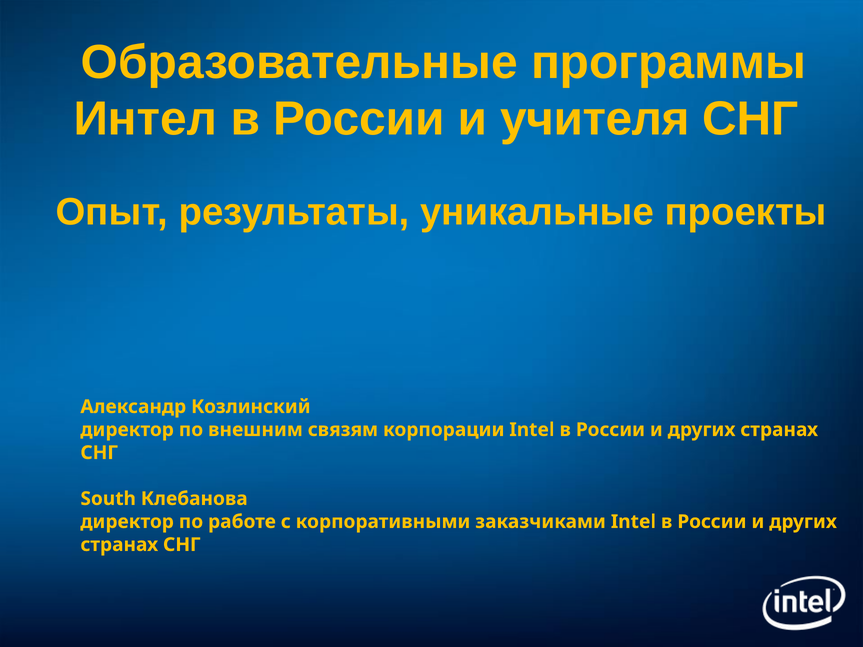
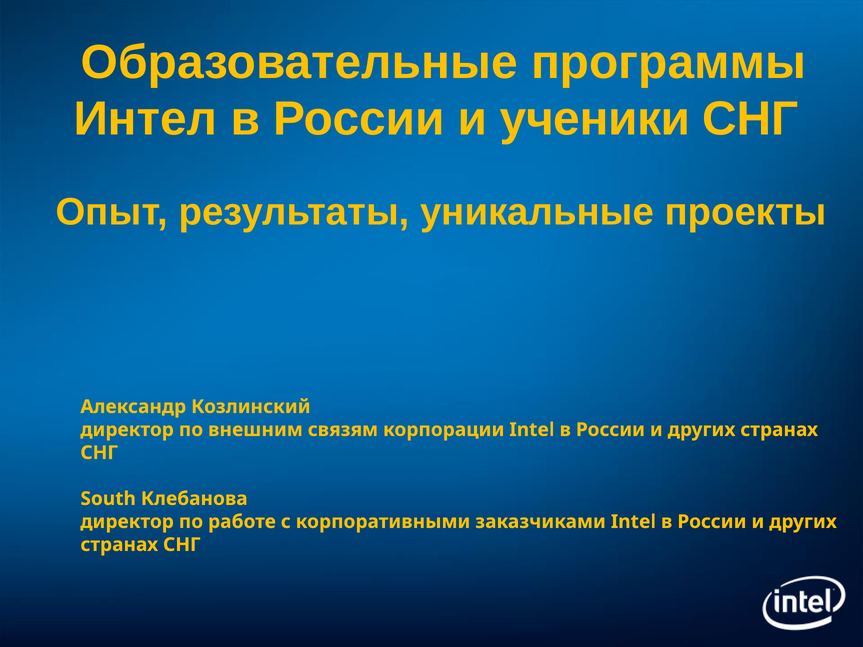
учителя: учителя -> ученики
